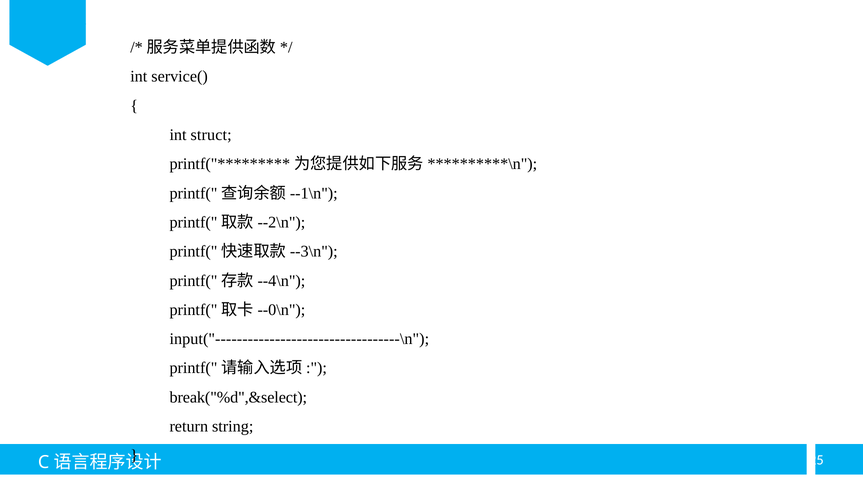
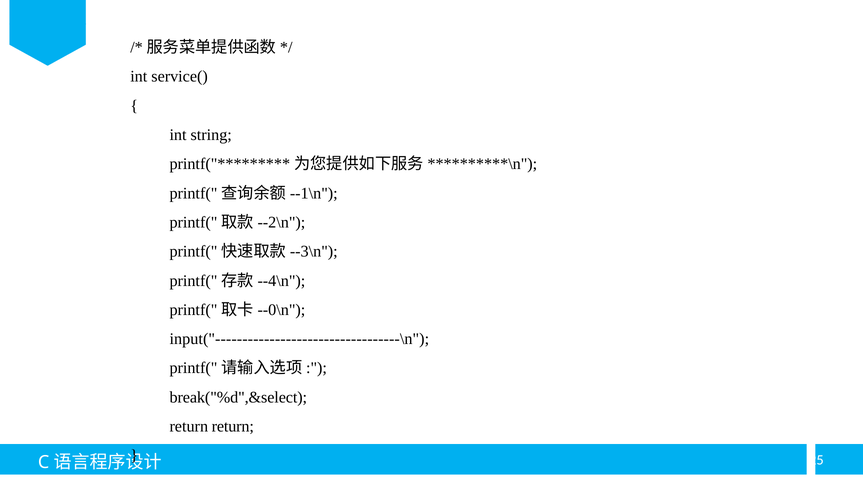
struct: struct -> string
return string: string -> return
